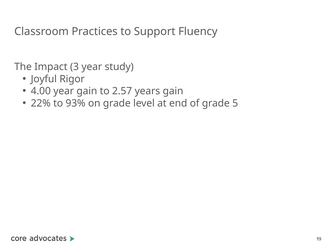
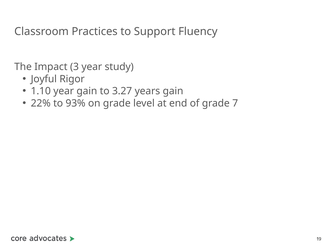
4.00: 4.00 -> 1.10
2.57: 2.57 -> 3.27
5: 5 -> 7
